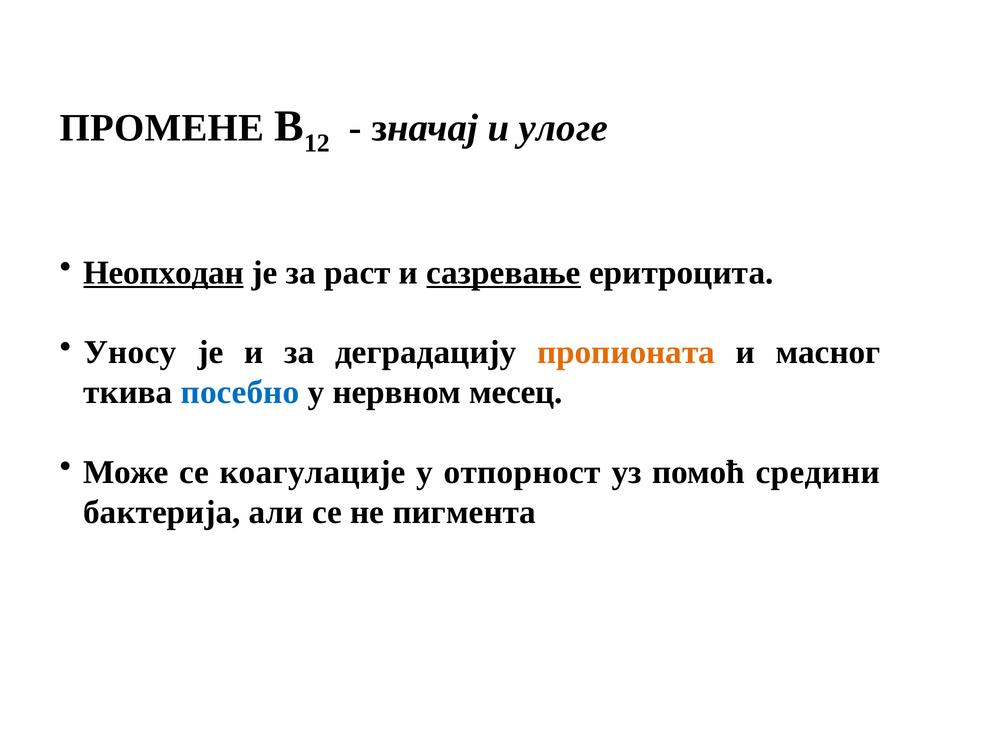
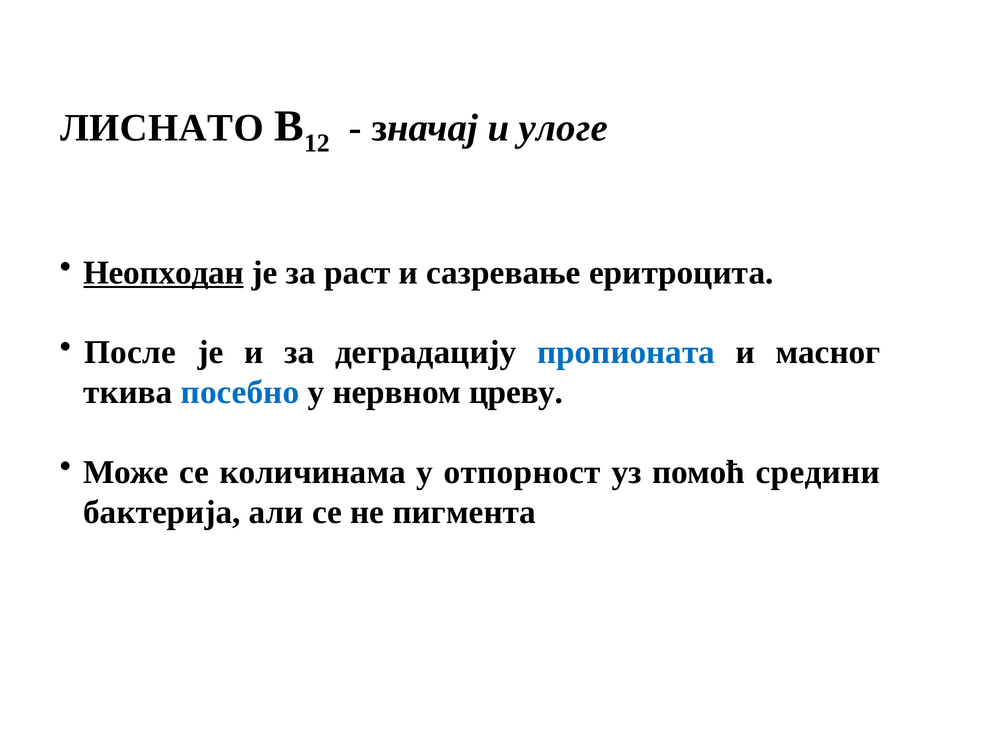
ПРОМЕНЕ: ПРОМЕНЕ -> ЛИСНАТО
сазревање underline: present -> none
Уносу: Уносу -> После
пропионата colour: orange -> blue
месец: месец -> цреву
коагулације: коагулације -> количинама
